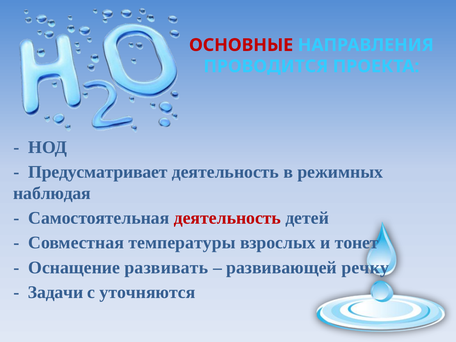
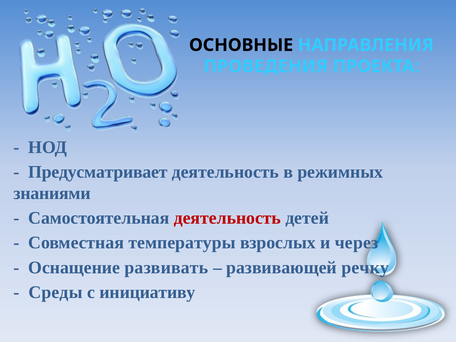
ОСНОВНЫЕ colour: red -> black
ПРОВОДИТСЯ: ПРОВОДИТСЯ -> ПРОВЕДЕНИЯ
наблюдая: наблюдая -> знаниями
тонет: тонет -> через
Задачи: Задачи -> Среды
уточняются: уточняются -> инициативу
